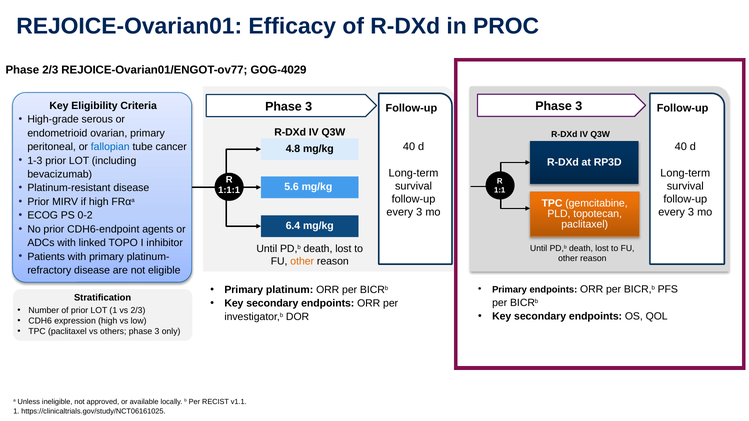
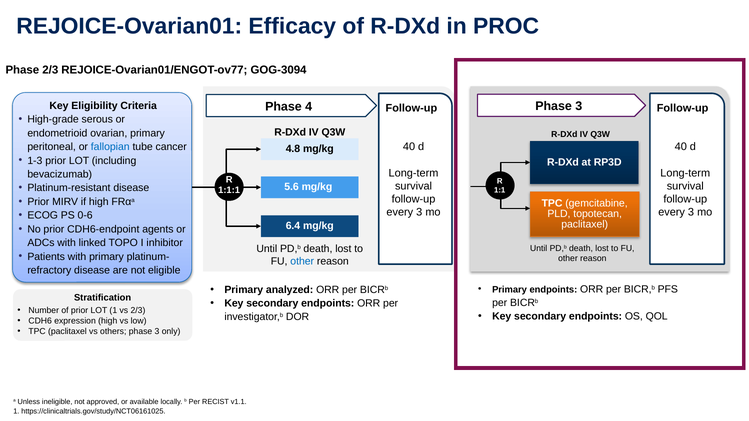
GOG-4029: GOG-4029 -> GOG-3094
3 at (309, 106): 3 -> 4
0-2: 0-2 -> 0-6
other at (302, 262) colour: orange -> blue
platinum: platinum -> analyzed
